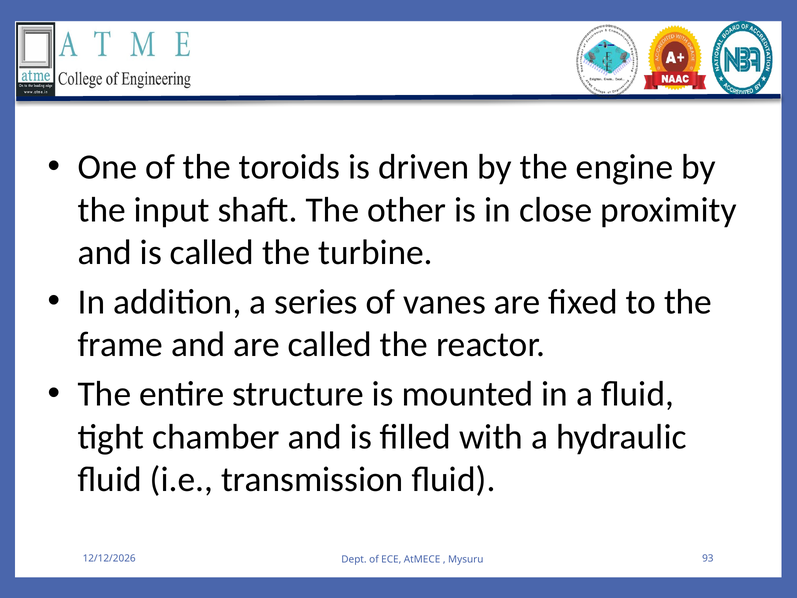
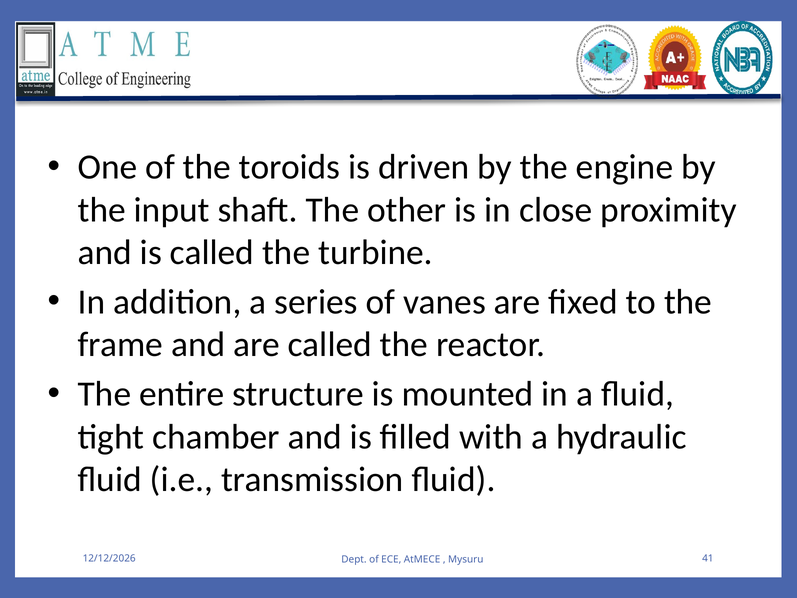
93: 93 -> 41
